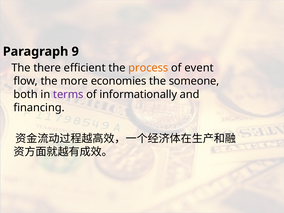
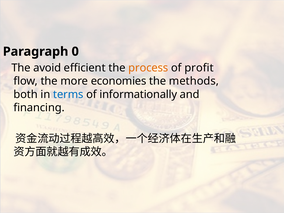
9: 9 -> 0
there: there -> avoid
event: event -> profit
someone: someone -> methods
terms colour: purple -> blue
